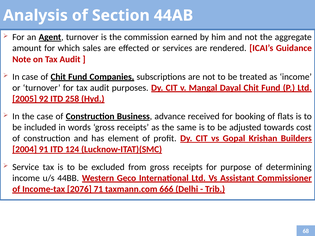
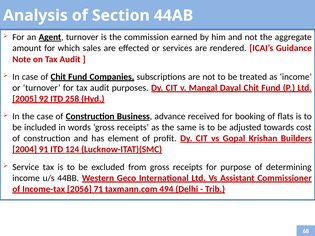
2076: 2076 -> 2056
666: 666 -> 494
